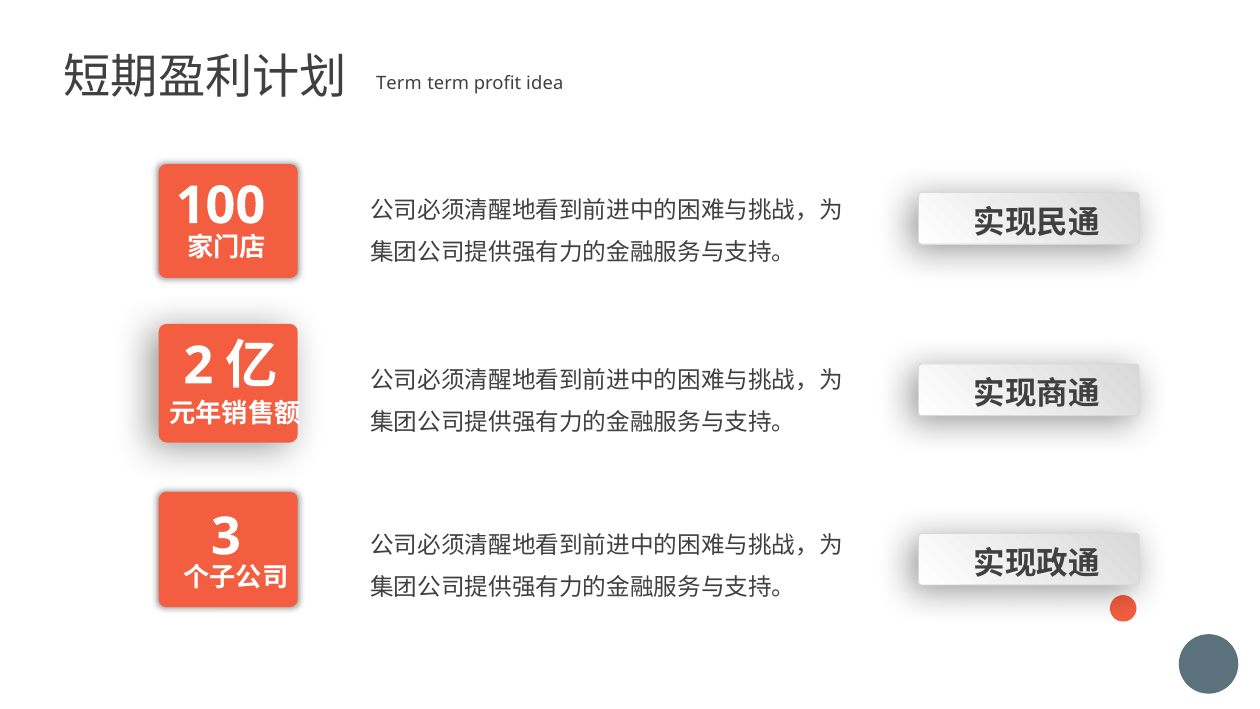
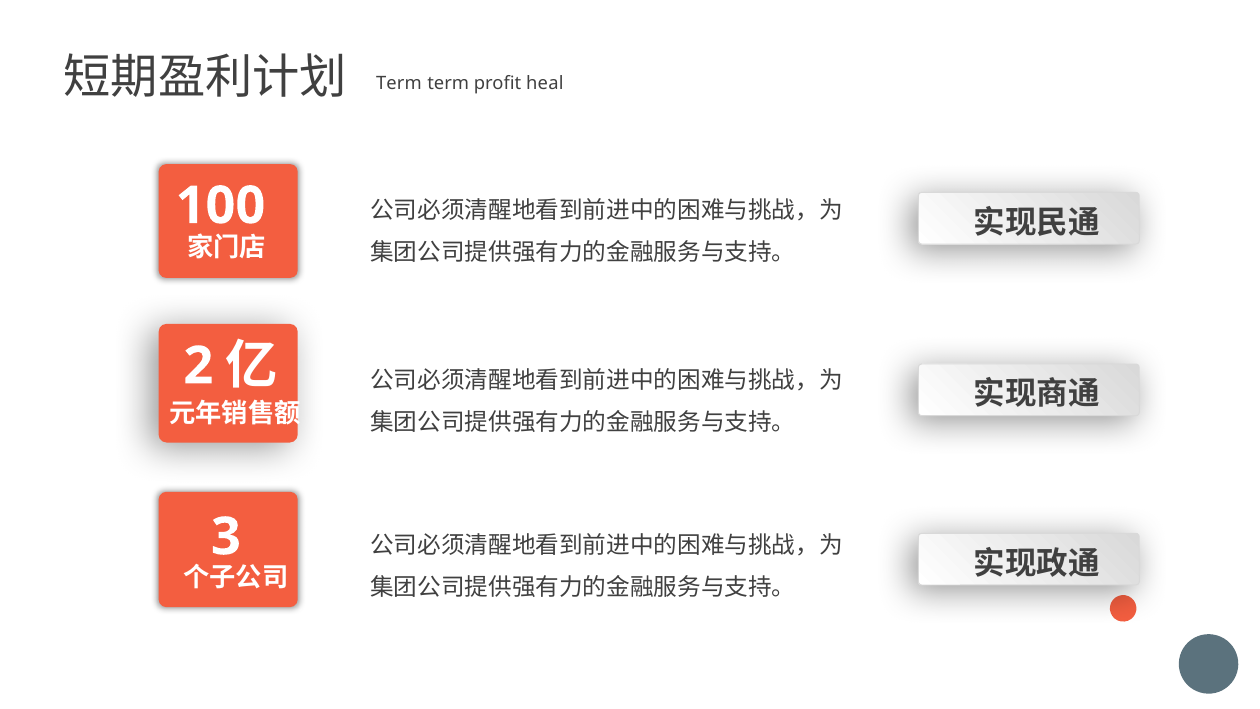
idea: idea -> heal
